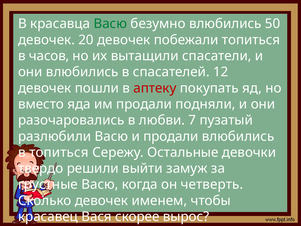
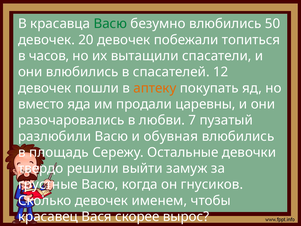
аптеку colour: red -> orange
подняли: подняли -> царевны
и продали: продали -> обувная
в топиться: топиться -> площадь
четверть: четверть -> гнусиков
